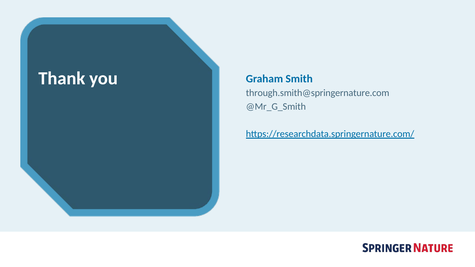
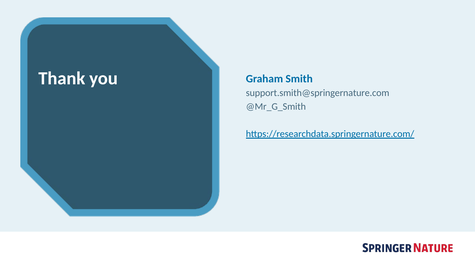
through.smith@springernature.com: through.smith@springernature.com -> support.smith@springernature.com
